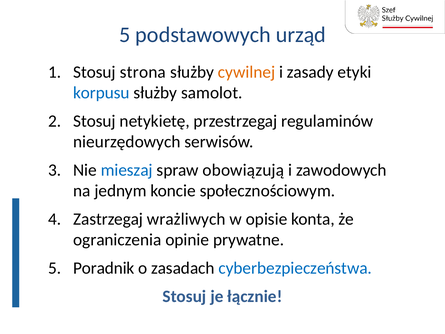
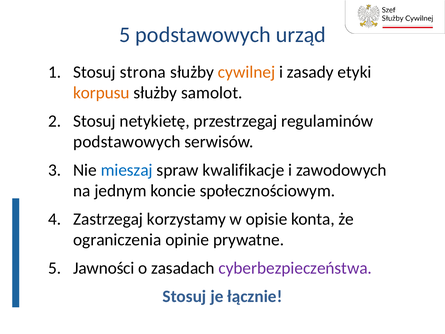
korpusu colour: blue -> orange
nieurzędowych at (127, 142): nieurzędowych -> podstawowych
obowiązują: obowiązują -> kwalifikacje
wrażliwych: wrażliwych -> korzystamy
Poradnik: Poradnik -> Jawności
cyberbezpieczeństwa colour: blue -> purple
